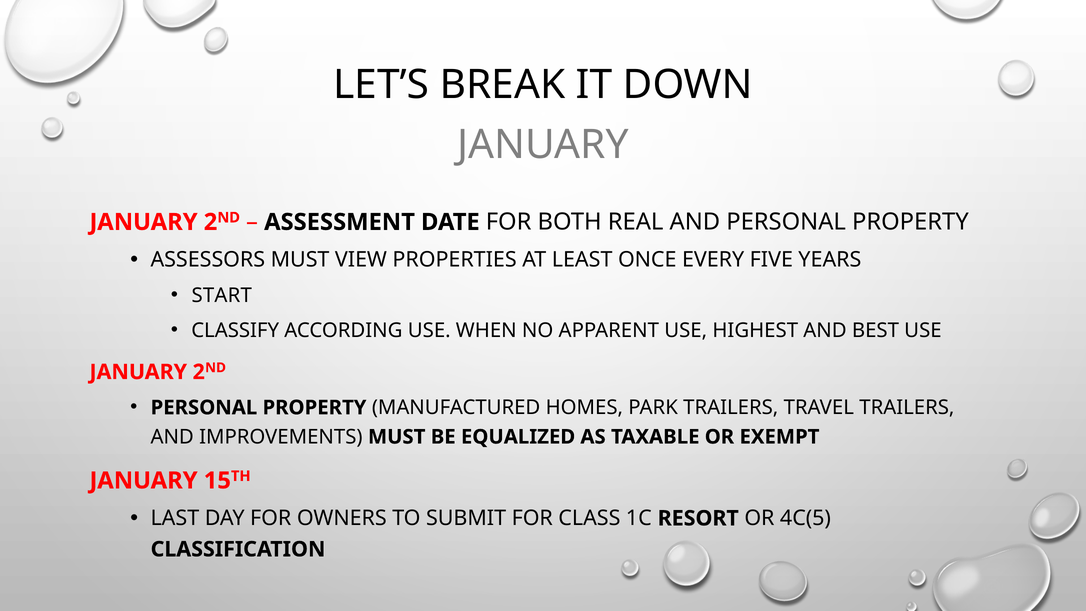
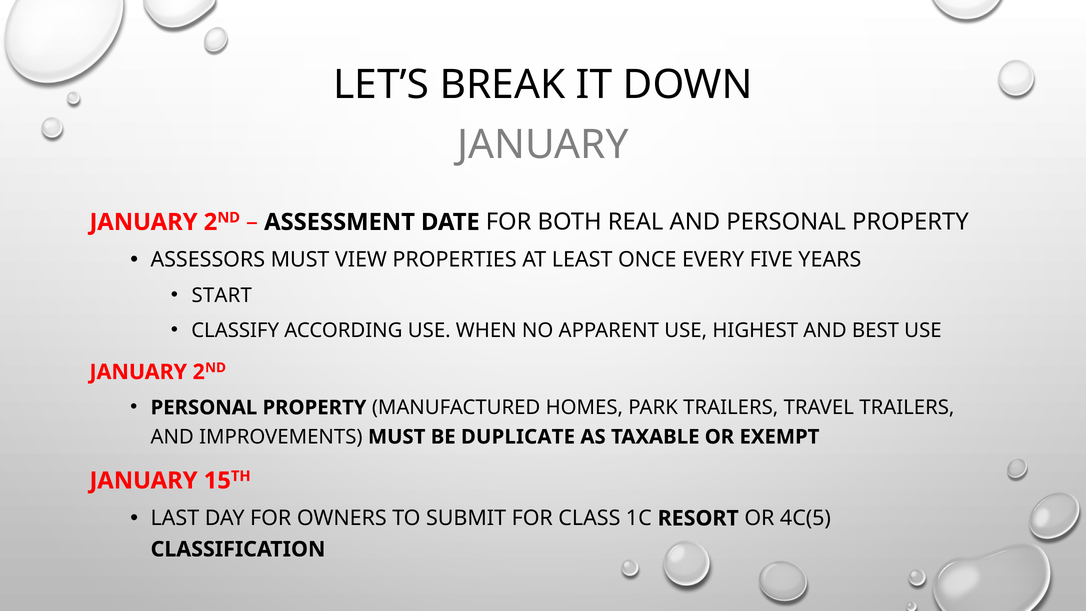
EQUALIZED: EQUALIZED -> DUPLICATE
